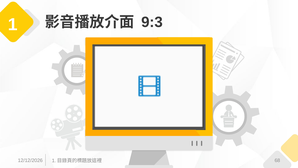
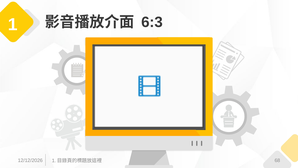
9:3: 9:3 -> 6:3
